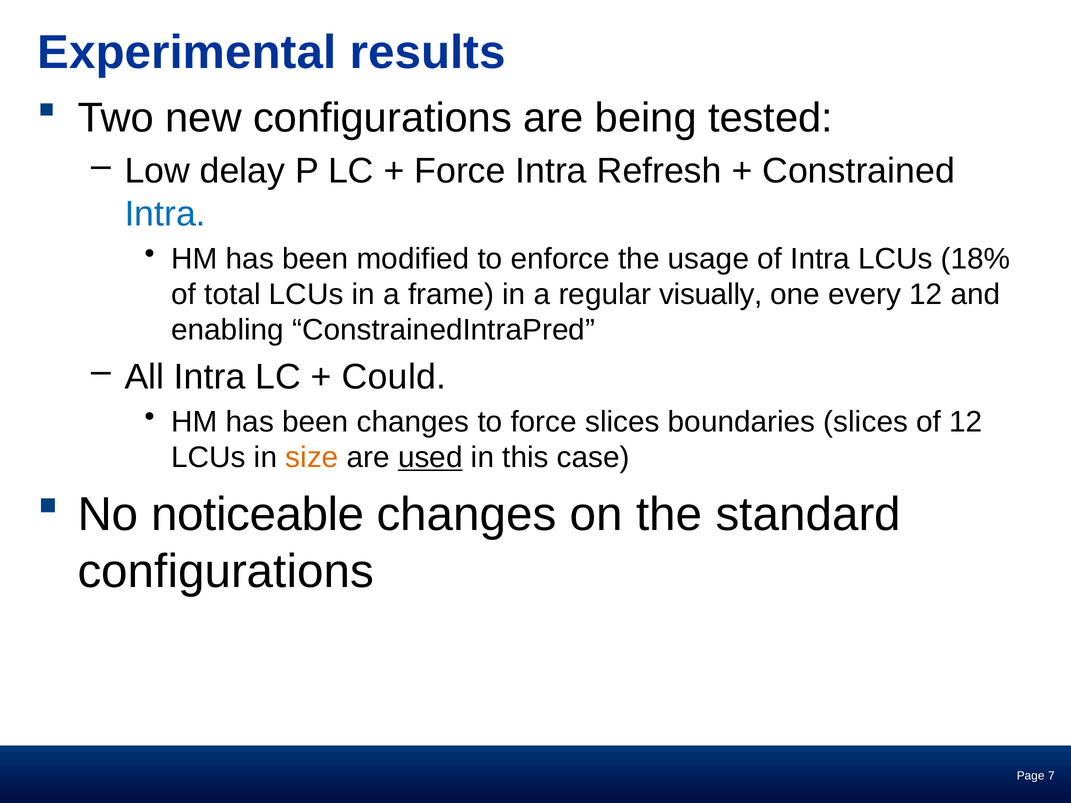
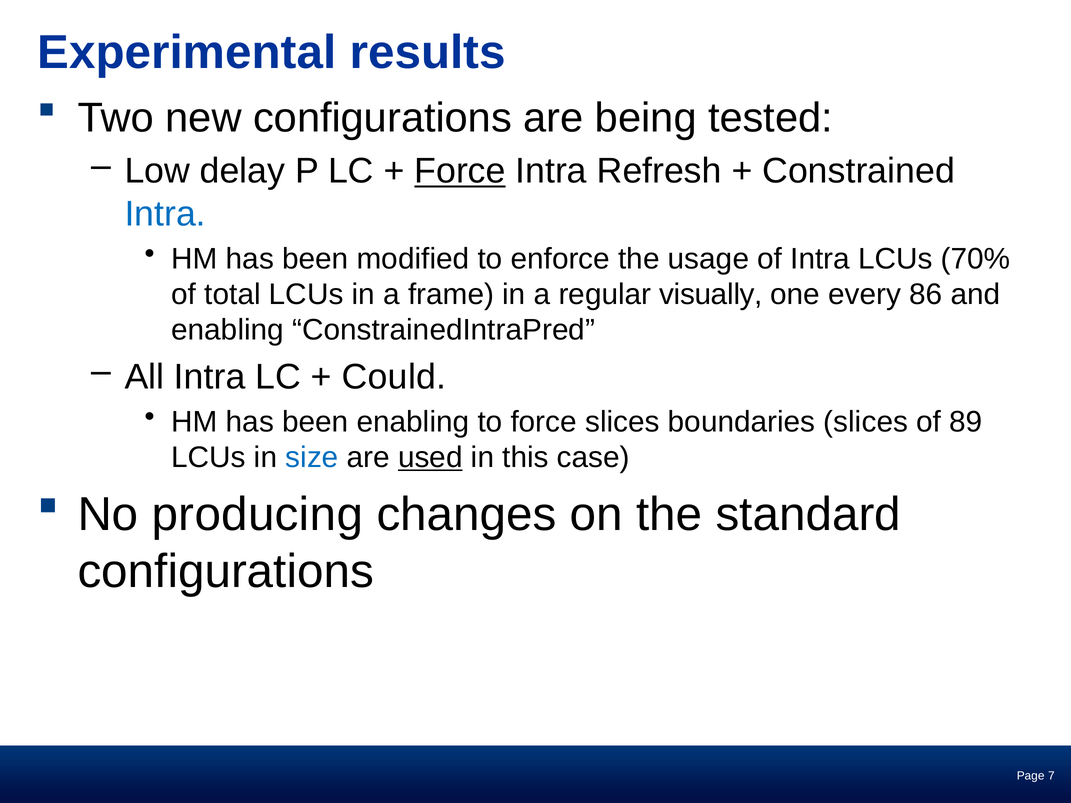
Force at (460, 171) underline: none -> present
18%: 18% -> 70%
every 12: 12 -> 86
been changes: changes -> enabling
of 12: 12 -> 89
size colour: orange -> blue
noticeable: noticeable -> producing
